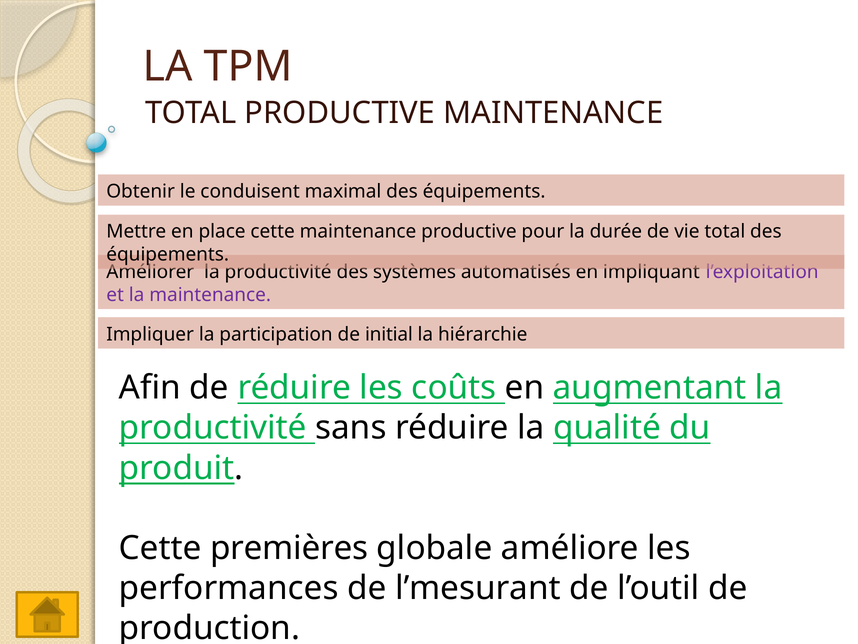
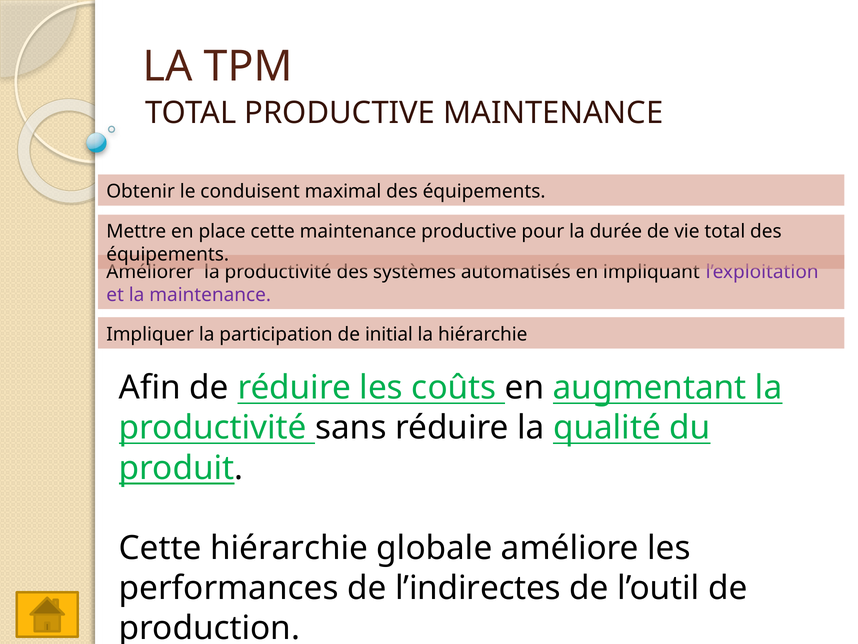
Cette premières: premières -> hiérarchie
l’mesurant: l’mesurant -> l’indirectes
